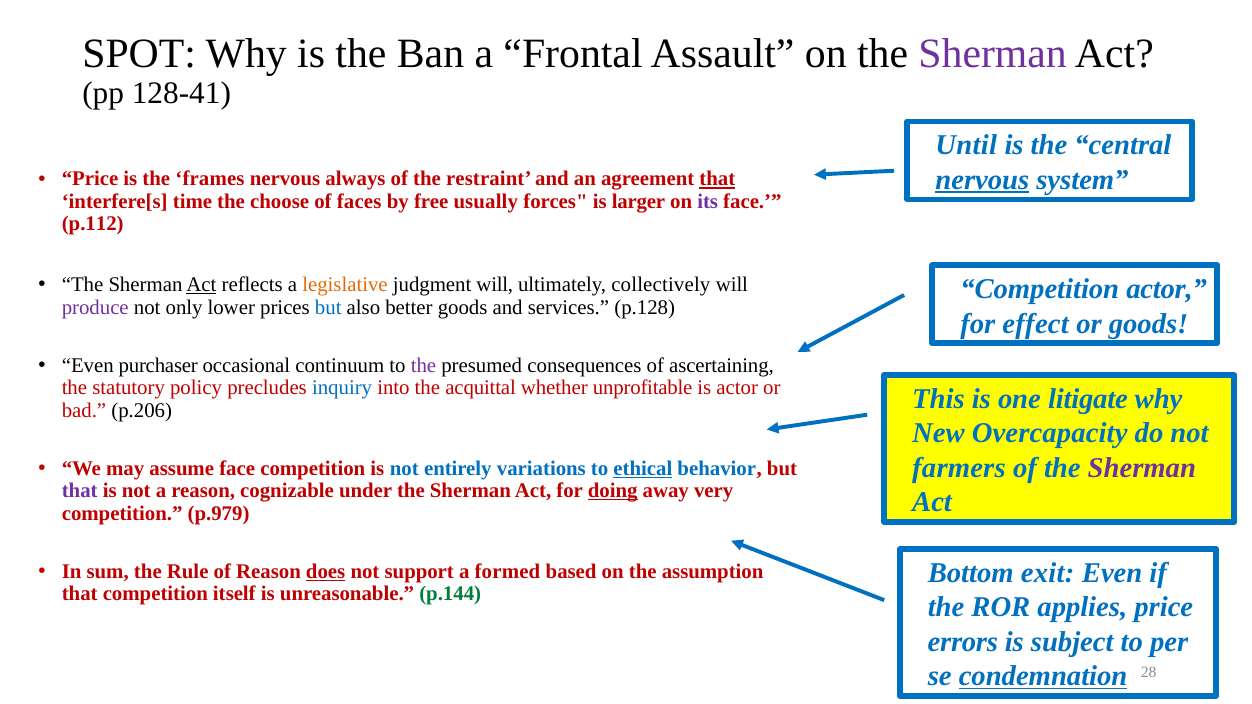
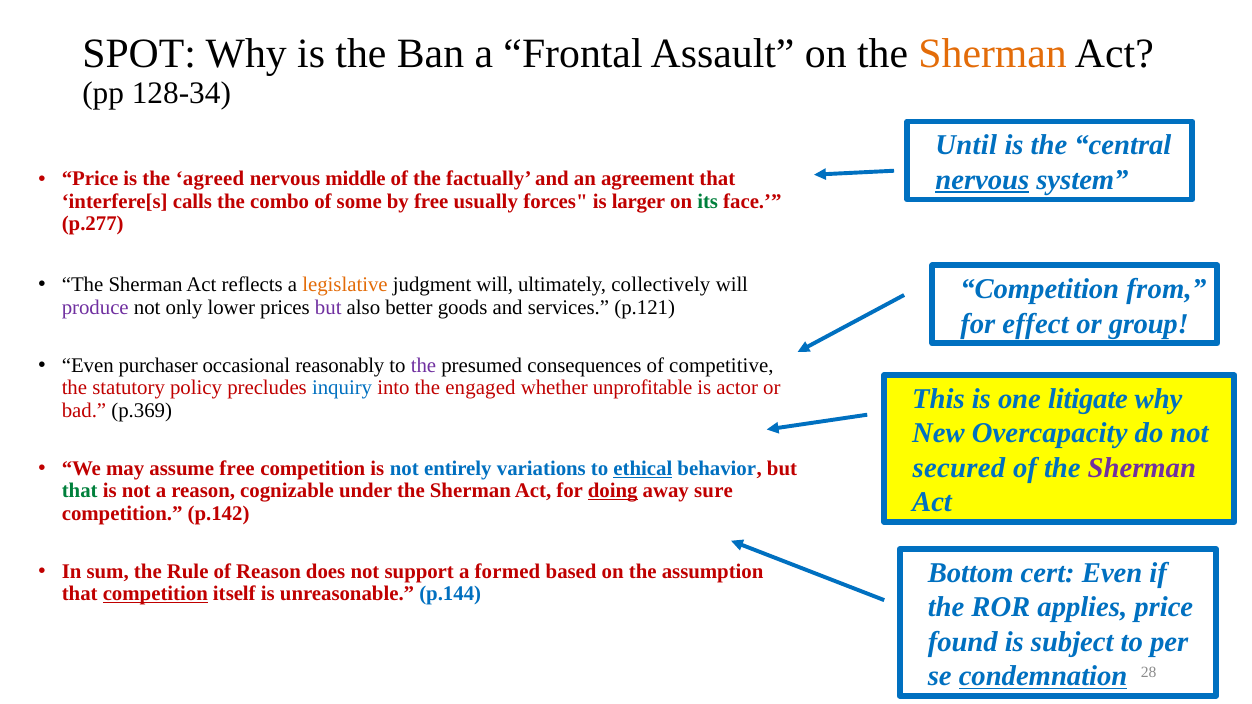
Sherman at (993, 54) colour: purple -> orange
128-41: 128-41 -> 128-34
frames: frames -> agreed
always: always -> middle
restraint: restraint -> factually
that at (717, 179) underline: present -> none
time: time -> calls
choose: choose -> combo
faces: faces -> some
its colour: purple -> green
p.112: p.112 -> p.277
Act at (201, 285) underline: present -> none
Competition actor: actor -> from
but at (328, 307) colour: blue -> purple
p.128: p.128 -> p.121
or goods: goods -> group
continuum: continuum -> reasonably
ascertaining: ascertaining -> competitive
acquittal: acquittal -> engaged
p.206: p.206 -> p.369
farmers: farmers -> secured
assume face: face -> free
that at (80, 491) colour: purple -> green
very: very -> sure
p.979: p.979 -> p.142
exit: exit -> cert
does underline: present -> none
competition at (155, 594) underline: none -> present
p.144 colour: green -> blue
errors: errors -> found
